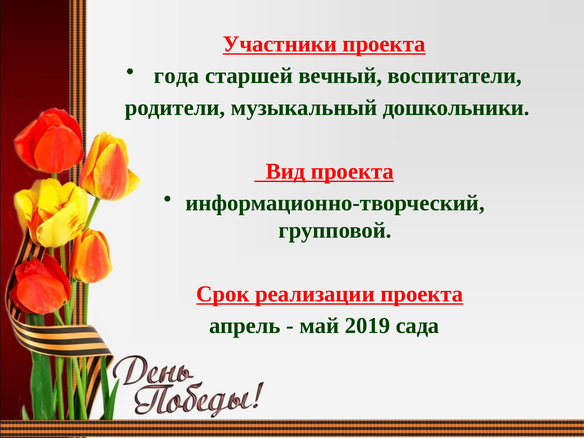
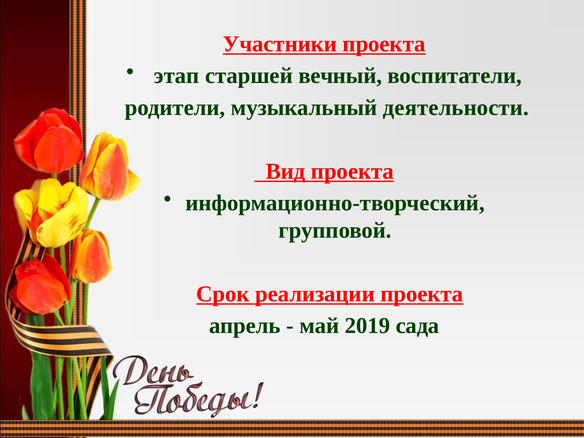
года: года -> этап
дошкольники: дошкольники -> деятельности
